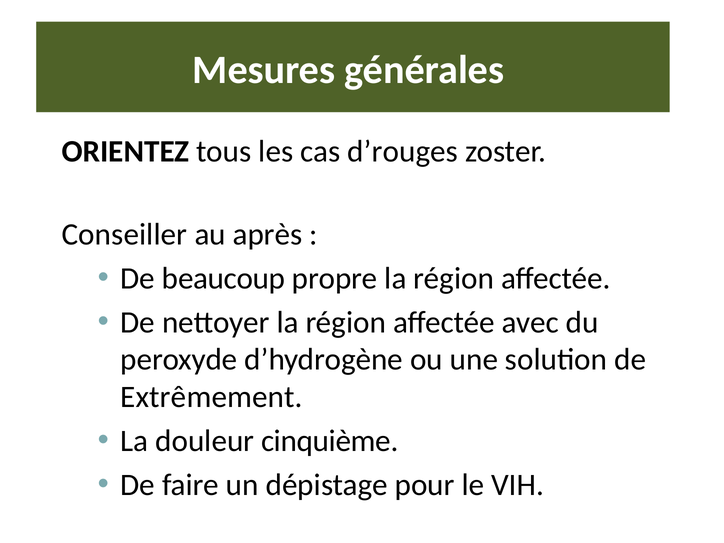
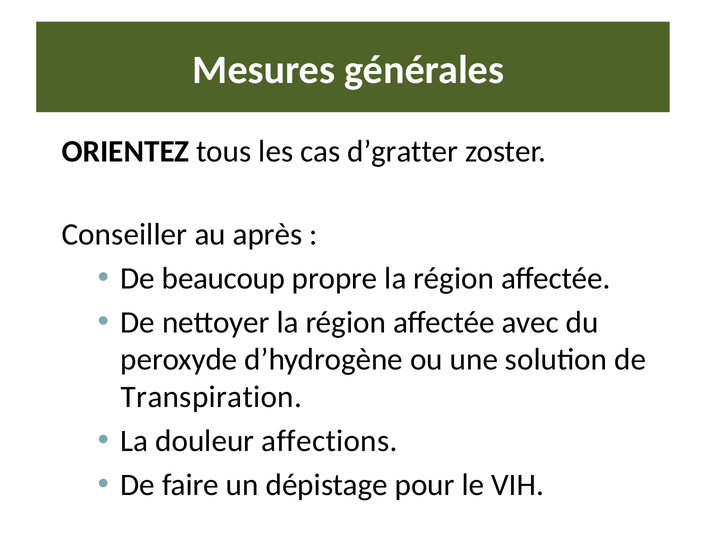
d’rouges: d’rouges -> d’gratter
Extrêmement: Extrêmement -> Transpiration
cinquième: cinquième -> affections
